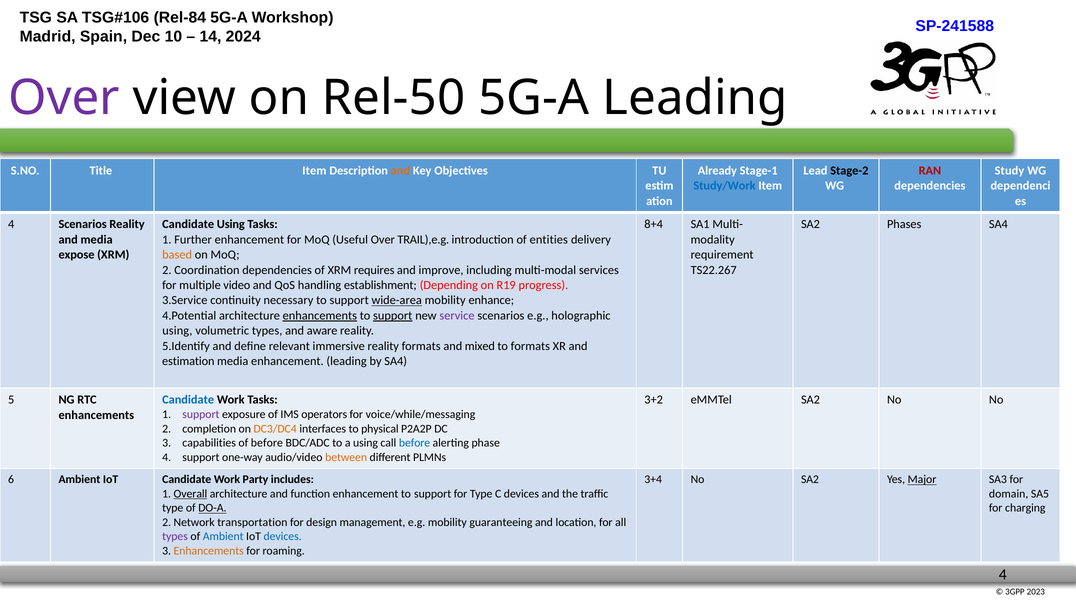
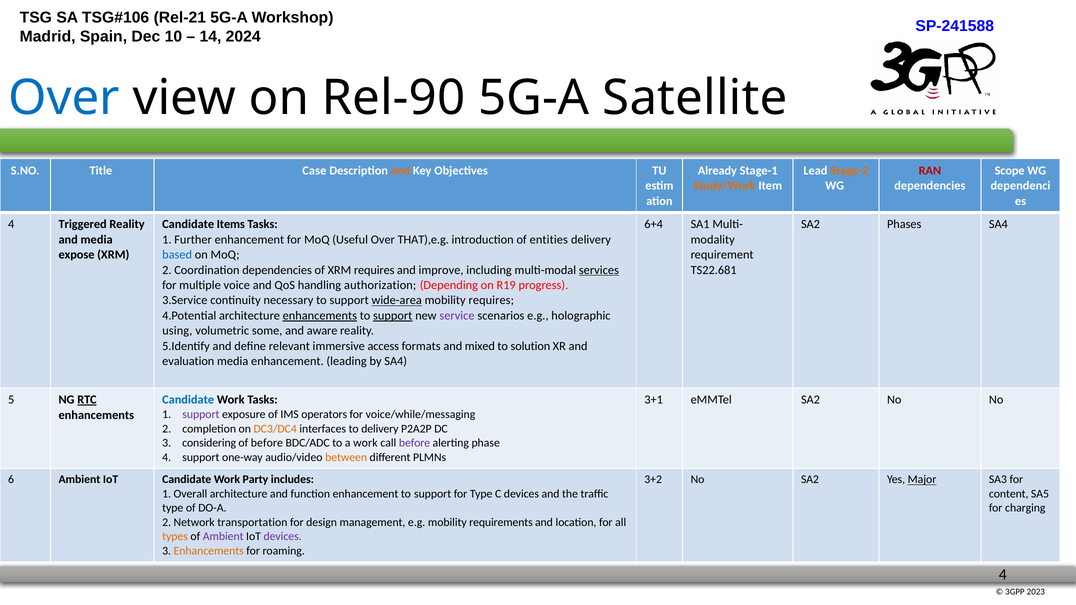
Rel-84: Rel-84 -> Rel-21
Over at (64, 98) colour: purple -> blue
Rel-50: Rel-50 -> Rel-90
5G-A Leading: Leading -> Satellite
Title Item: Item -> Case
Stage-2 colour: black -> orange
Study: Study -> Scope
Study/Work colour: blue -> orange
4 Scenarios: Scenarios -> Triggered
Candidate Using: Using -> Items
8+4: 8+4 -> 6+4
TRAIL),e.g: TRAIL),e.g -> THAT),e.g
based colour: orange -> blue
services underline: none -> present
TS22.267: TS22.267 -> TS22.681
video: video -> voice
establishment: establishment -> authorization
mobility enhance: enhance -> requires
volumetric types: types -> some
immersive reality: reality -> access
to formats: formats -> solution
estimation: estimation -> evaluation
RTC underline: none -> present
3+2: 3+2 -> 3+1
to physical: physical -> delivery
capabilities: capabilities -> considering
a using: using -> work
before at (415, 443) colour: blue -> purple
3+4: 3+4 -> 3+2
Overall underline: present -> none
domain: domain -> content
DO-A underline: present -> none
guaranteeing: guaranteeing -> requirements
types at (175, 537) colour: purple -> orange
Ambient at (223, 537) colour: blue -> purple
devices at (283, 537) colour: blue -> purple
